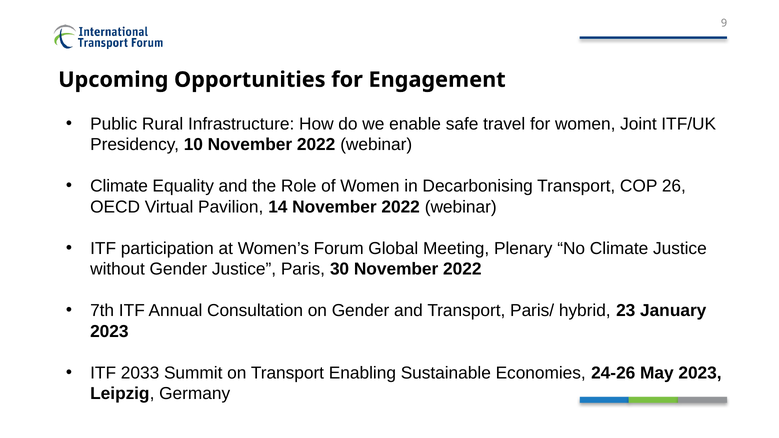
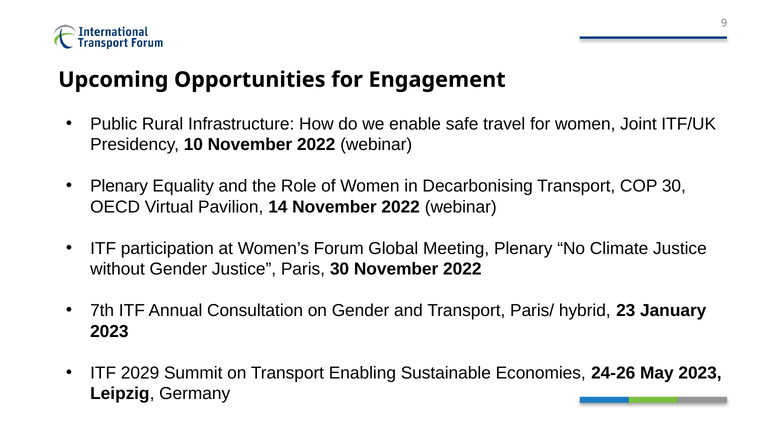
Climate at (119, 186): Climate -> Plenary
COP 26: 26 -> 30
2033: 2033 -> 2029
